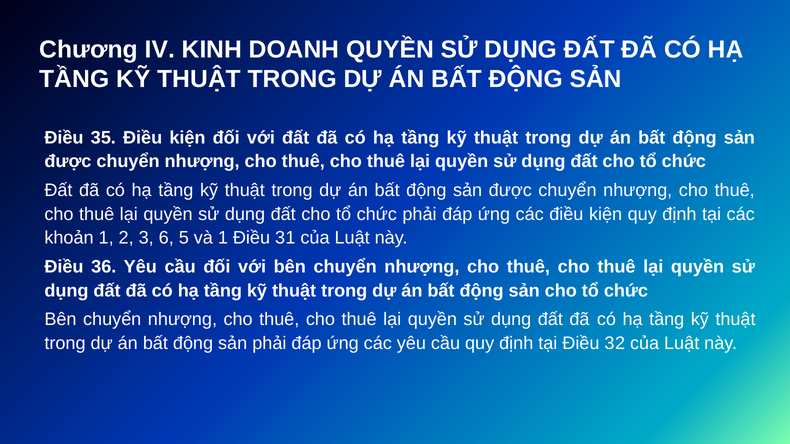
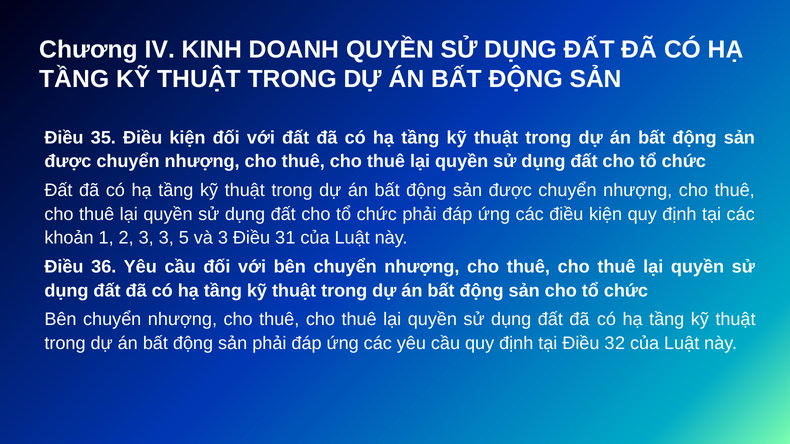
3 6: 6 -> 3
và 1: 1 -> 3
